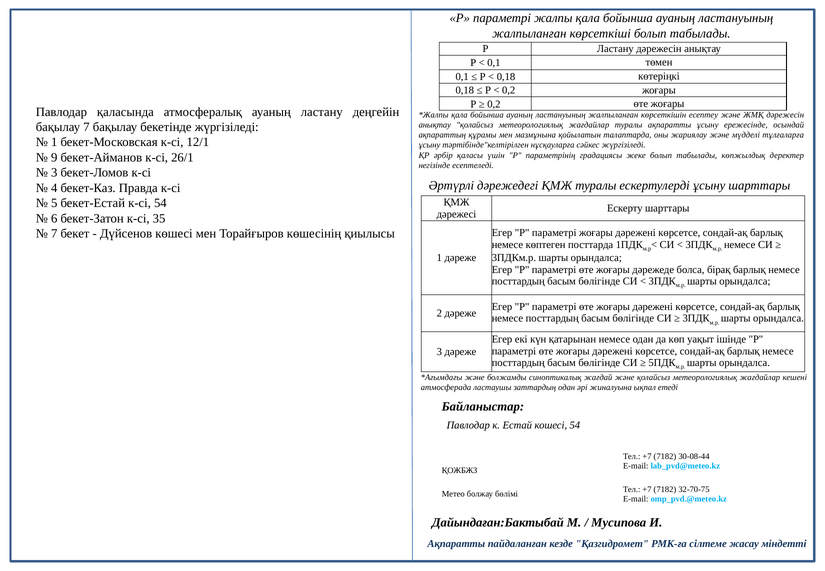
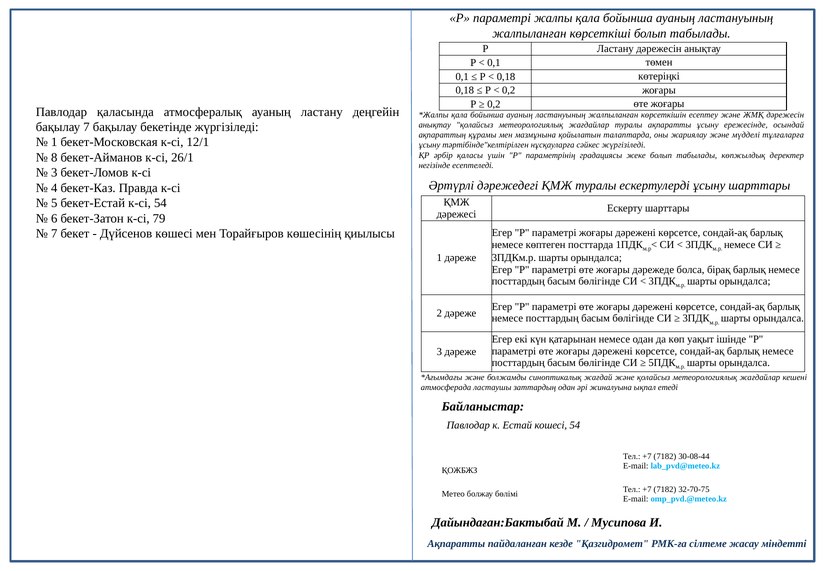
9: 9 -> 8
35: 35 -> 79
